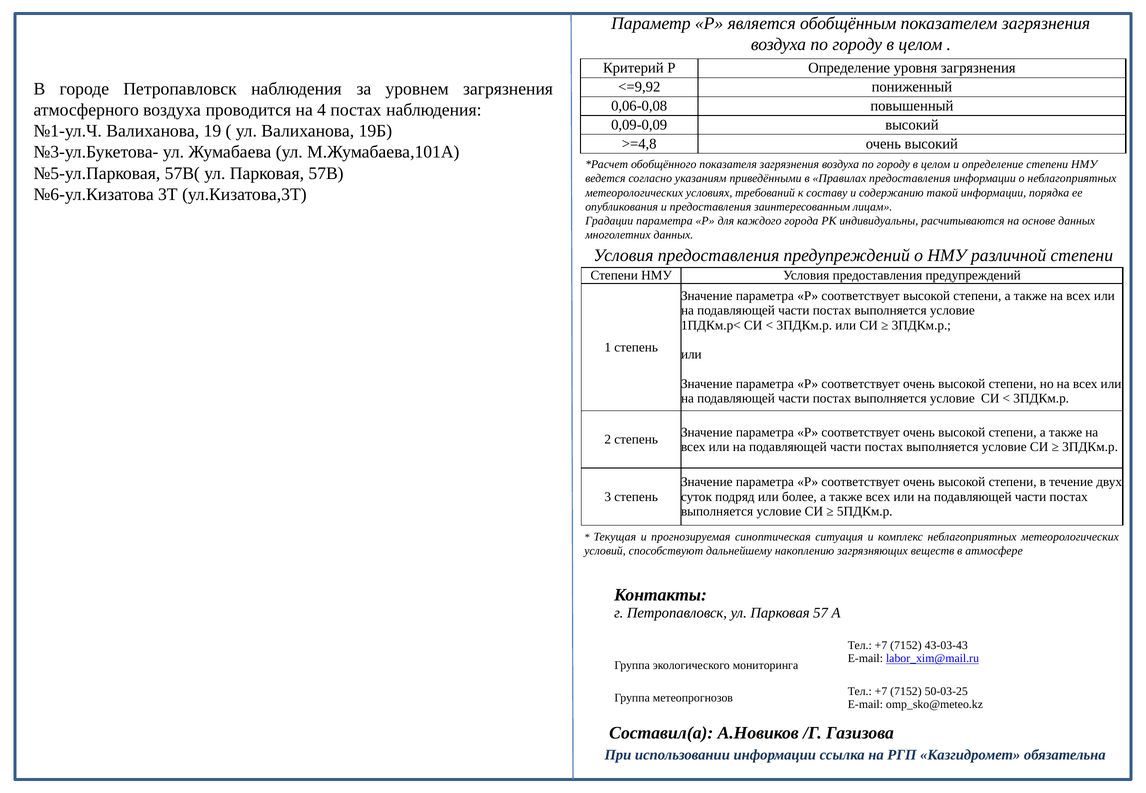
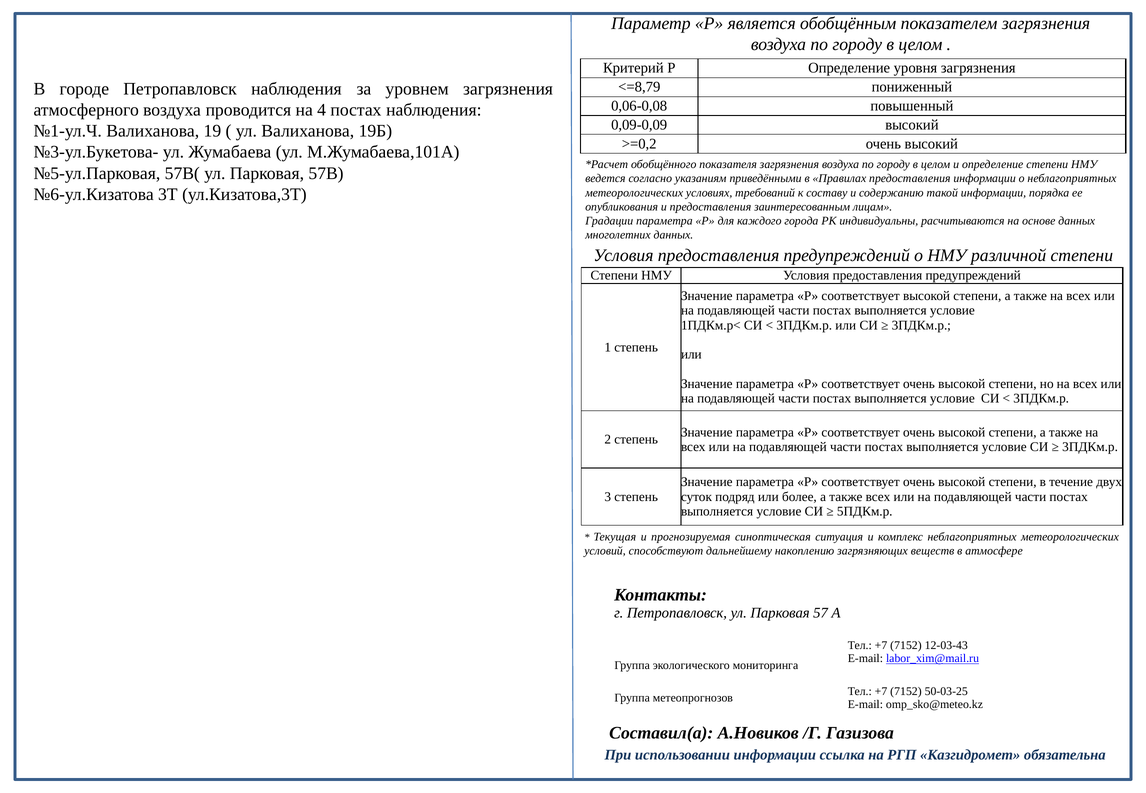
<=9,92: <=9,92 -> <=8,79
>=4,8: >=4,8 -> >=0,2
43-03-43: 43-03-43 -> 12-03-43
